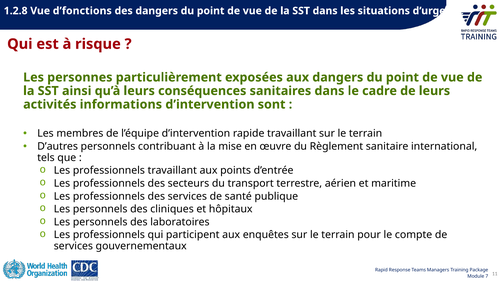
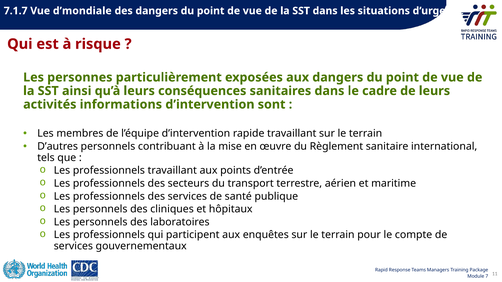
1.2.8: 1.2.8 -> 7.1.7
d’fonctions: d’fonctions -> d’mondiale
